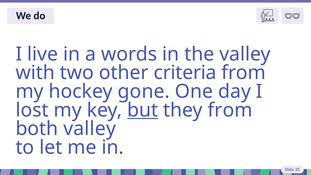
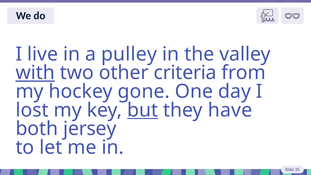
words: words -> pulley
with underline: none -> present
they from: from -> have
both valley: valley -> jersey
